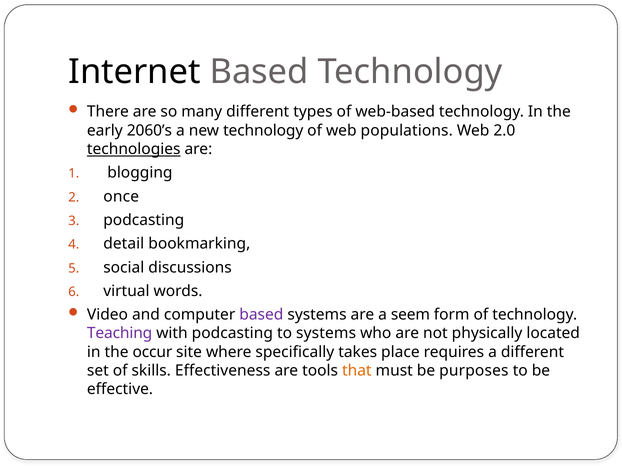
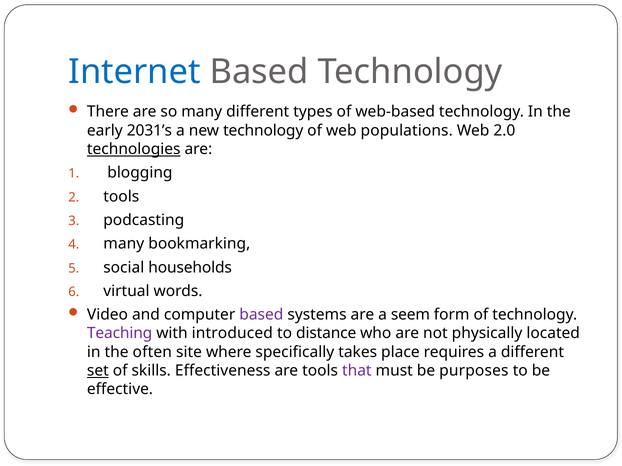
Internet colour: black -> blue
2060’s: 2060’s -> 2031’s
once at (121, 197): once -> tools
detail at (124, 244): detail -> many
discussions: discussions -> households
with podcasting: podcasting -> introduced
to systems: systems -> distance
occur: occur -> often
set underline: none -> present
that colour: orange -> purple
